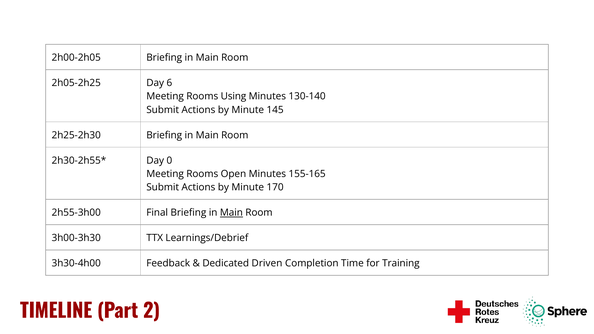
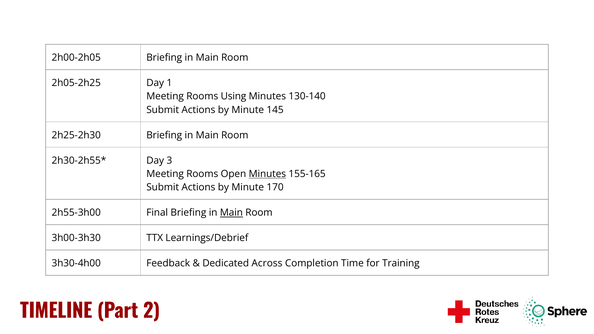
6: 6 -> 1
0: 0 -> 3
Minutes at (267, 174) underline: none -> present
Driven: Driven -> Across
